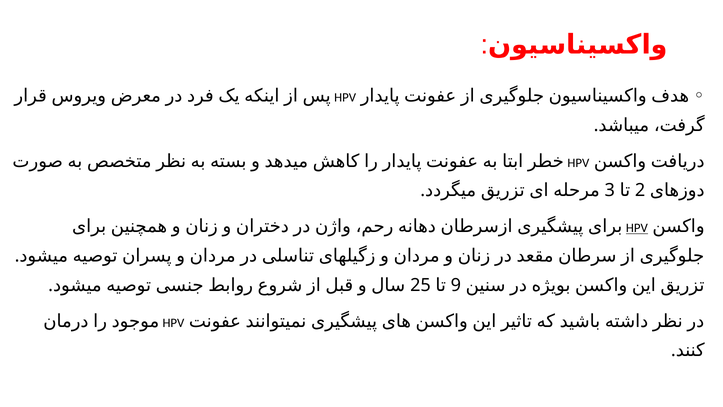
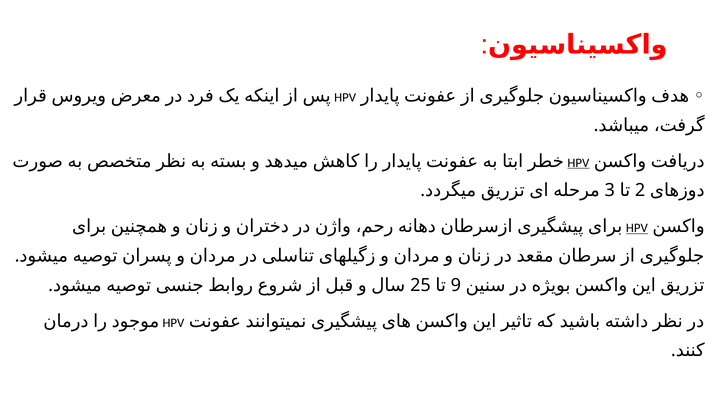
HPV at (578, 163) underline: none -> present
